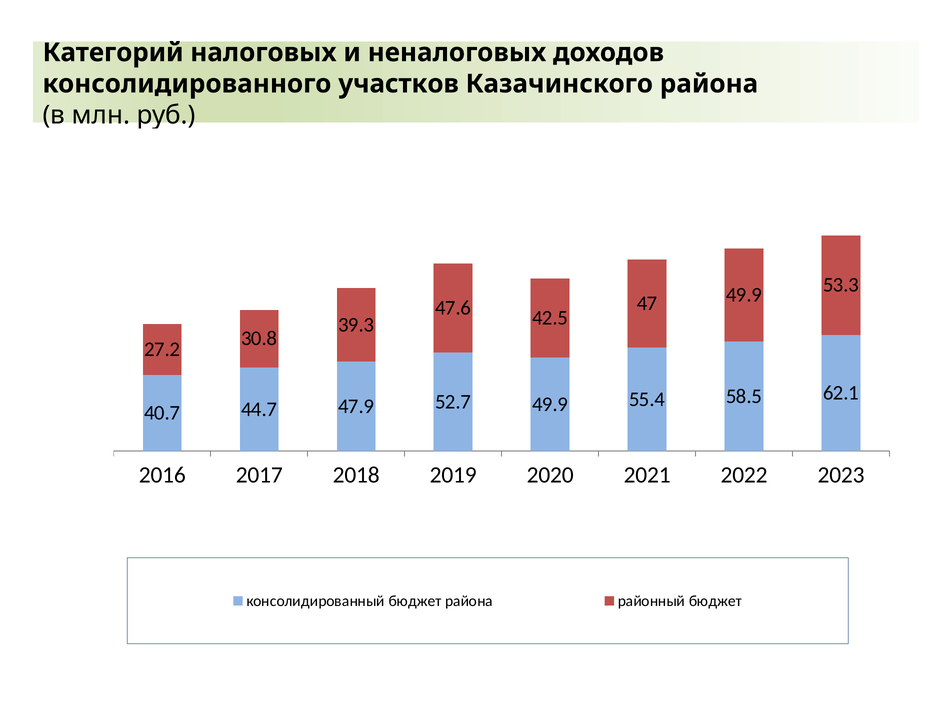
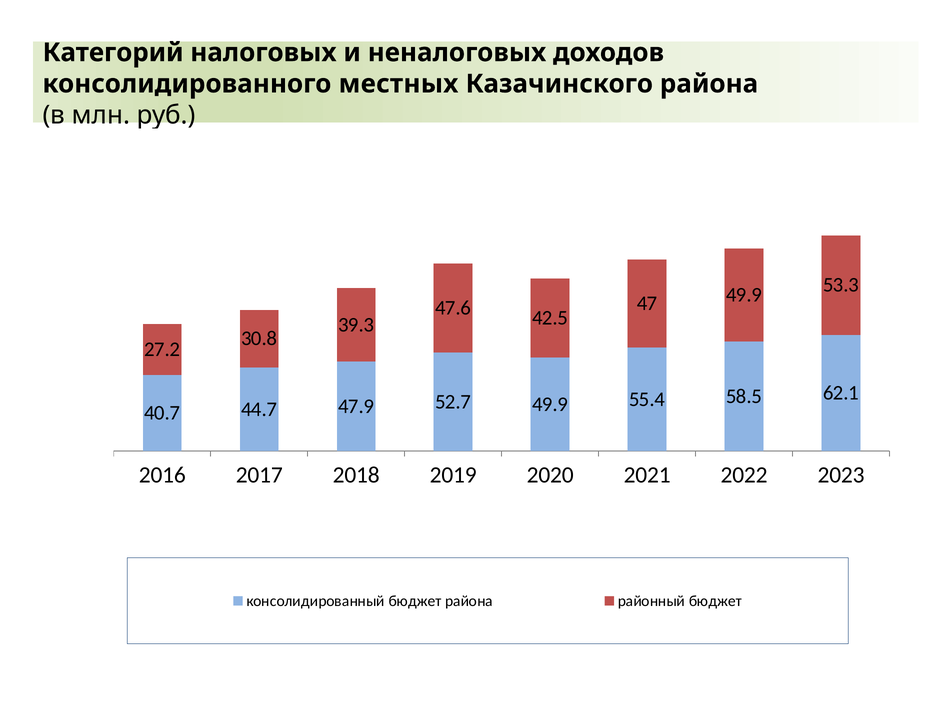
участков: участков -> местных
